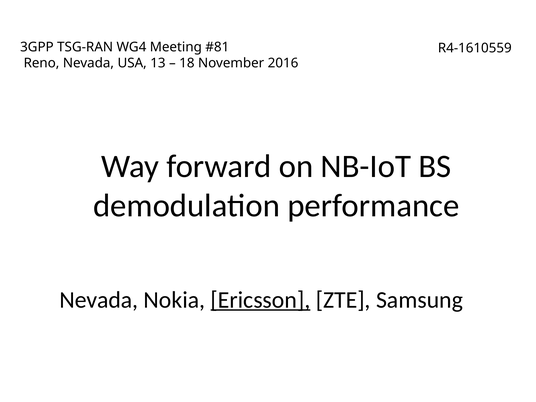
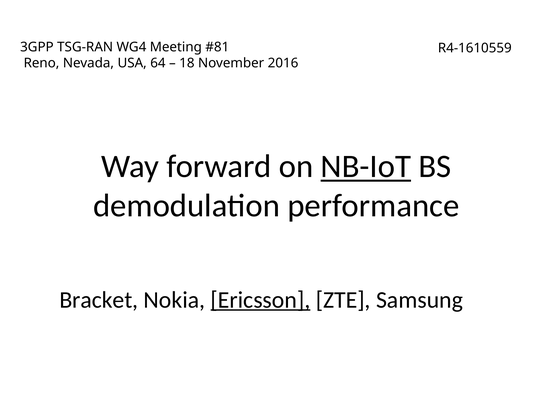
13: 13 -> 64
NB-IoT underline: none -> present
Nevada at (99, 300): Nevada -> Bracket
